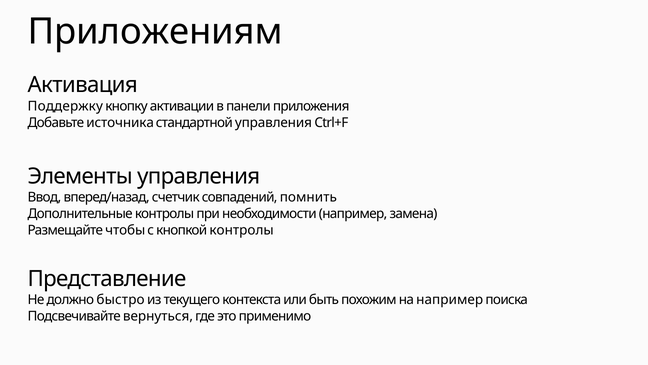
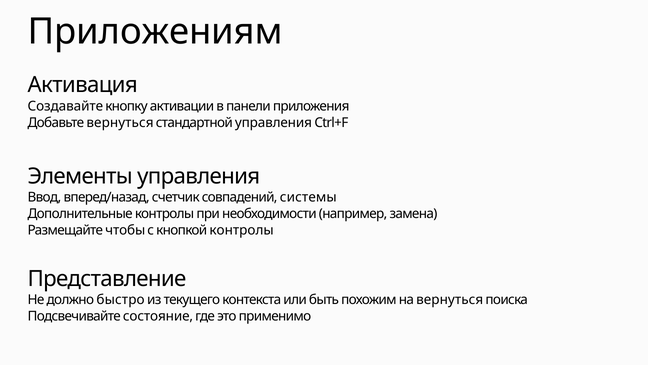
Поддержку: Поддержку -> Создавайте
Добавьте источника: источника -> вернуться
помнить: помнить -> системы
на например: например -> вернуться
вернуться: вернуться -> состояние
